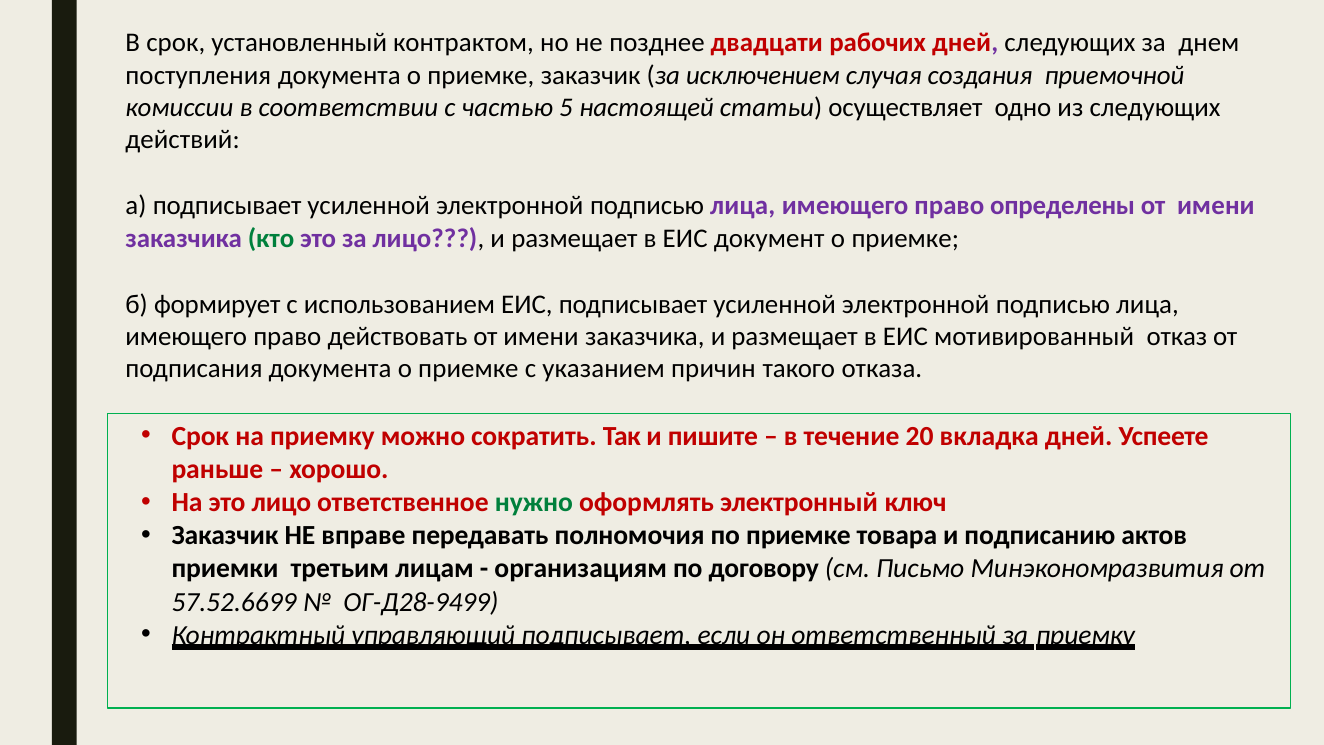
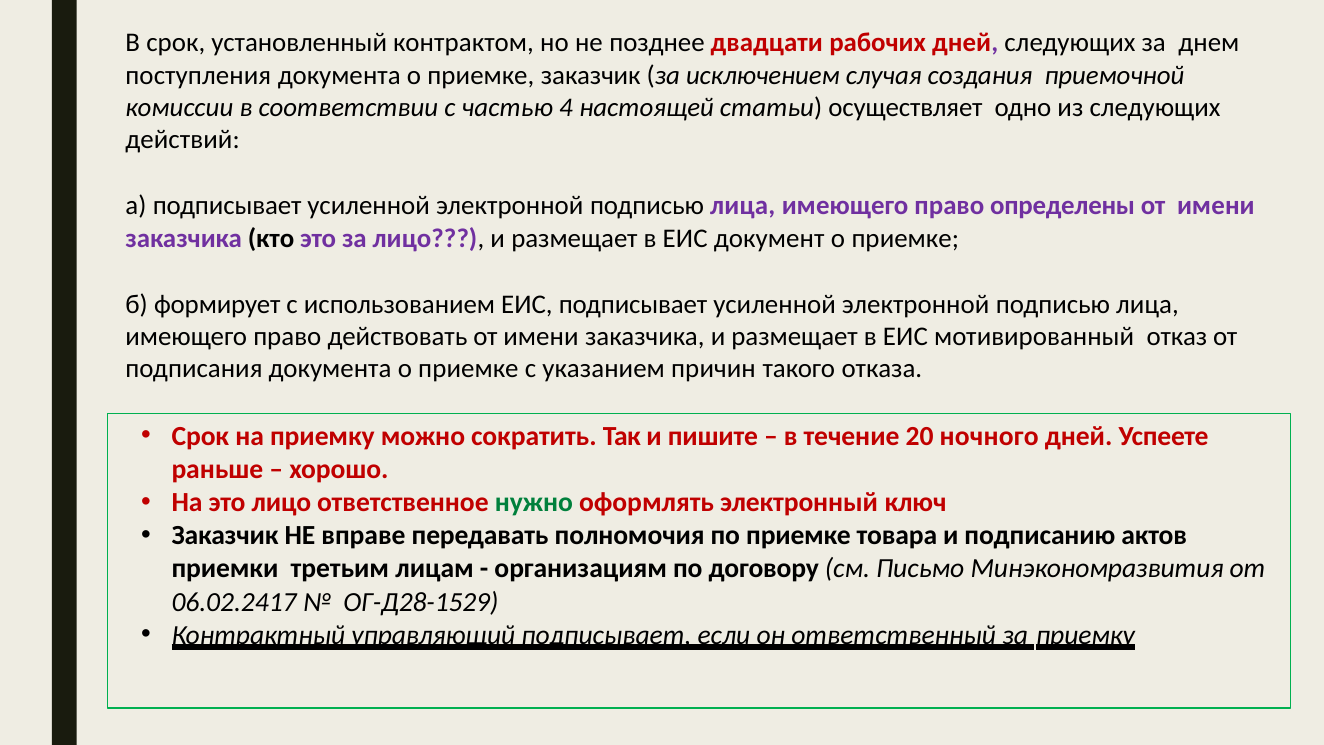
5: 5 -> 4
кто colour: green -> black
вкладка: вкладка -> ночного
57.52.6699: 57.52.6699 -> 06.02.2417
ОГ-Д28-9499: ОГ-Д28-9499 -> ОГ-Д28-1529
